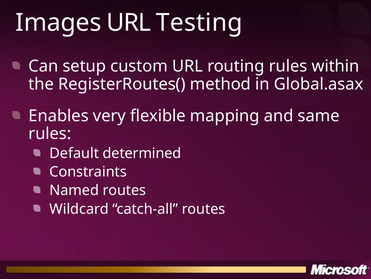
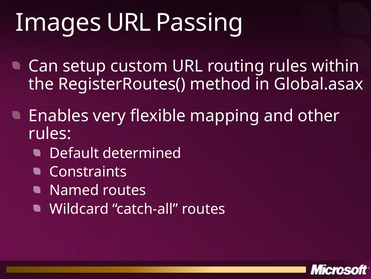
Testing: Testing -> Passing
same: same -> other
